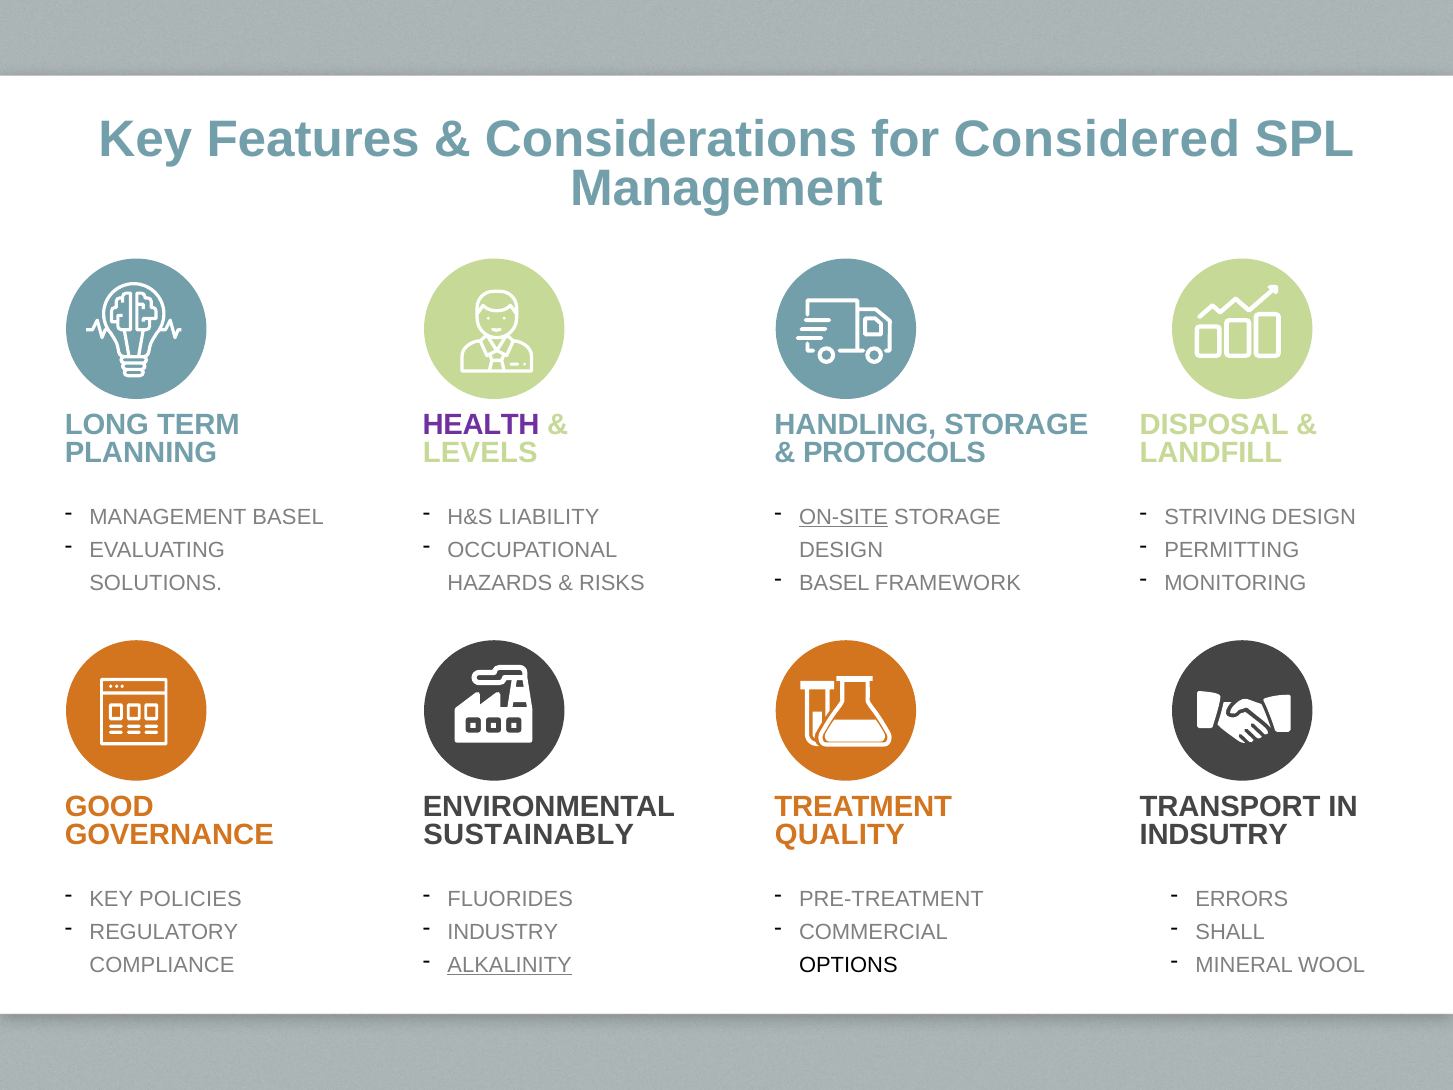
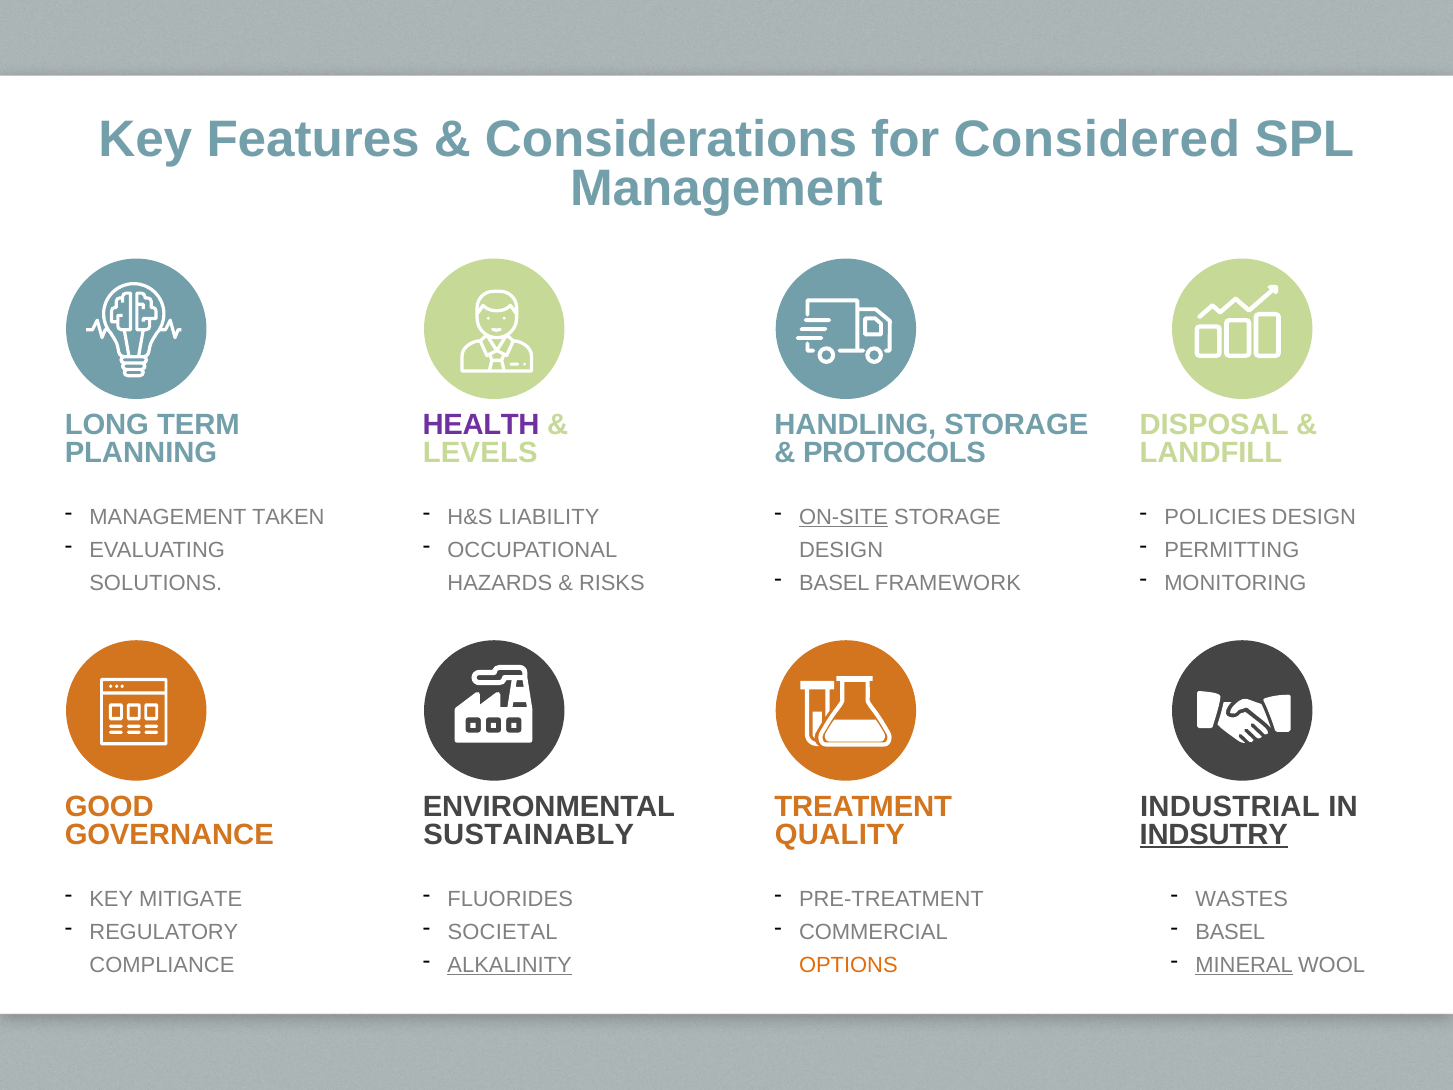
MANAGEMENT BASEL: BASEL -> TAKEN
STRIVING: STRIVING -> POLICIES
TRANSPORT: TRANSPORT -> INDUSTRIAL
INDSUTRY underline: none -> present
POLICIES: POLICIES -> MITIGATE
ERRORS: ERRORS -> WASTES
INDUSTRY: INDUSTRY -> SOCIETAL
SHALL at (1230, 932): SHALL -> BASEL
MINERAL underline: none -> present
OPTIONS colour: black -> orange
